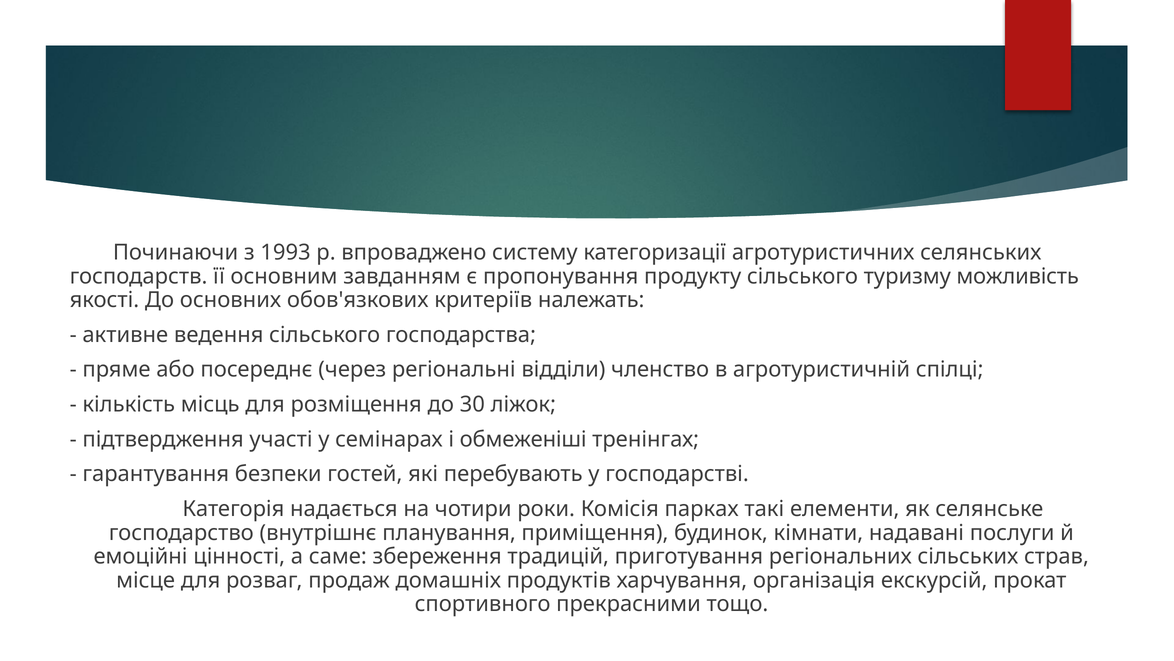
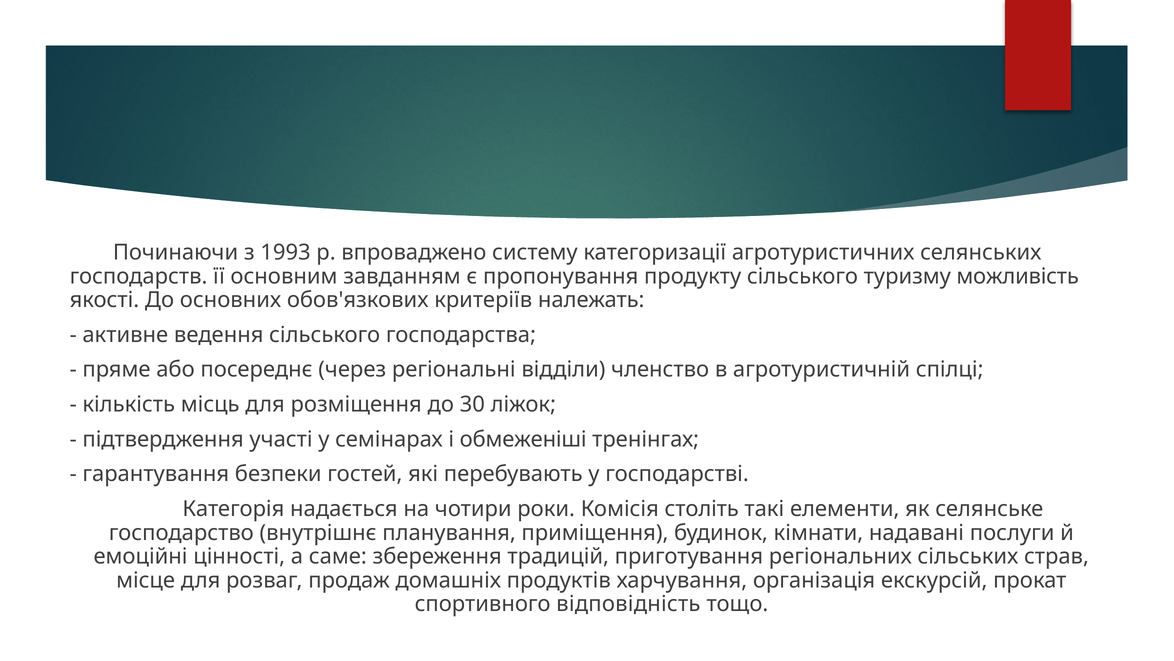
парках: парках -> століть
прекрасними: прекрасними -> відповідність
